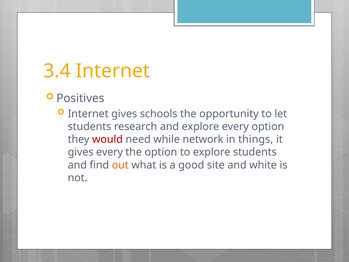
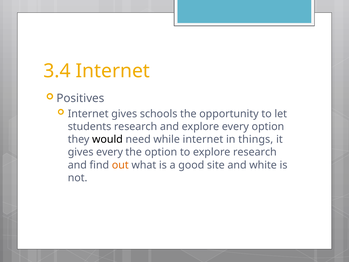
would colour: red -> black
while network: network -> internet
explore students: students -> research
